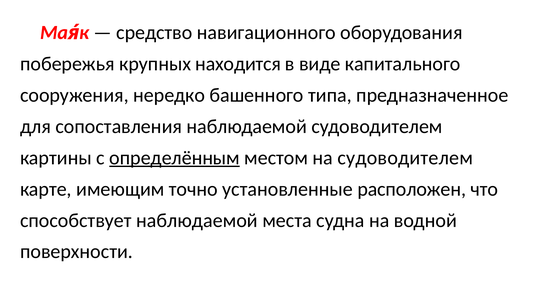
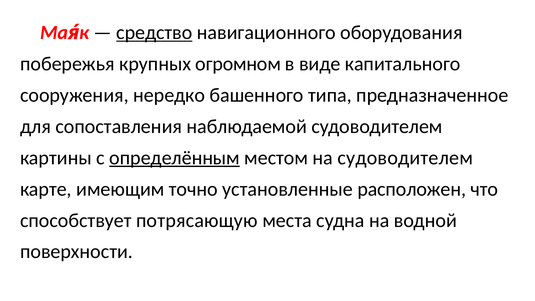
средство underline: none -> present
находится: находится -> огромном
способствует наблюдаемой: наблюдаемой -> потрясающую
